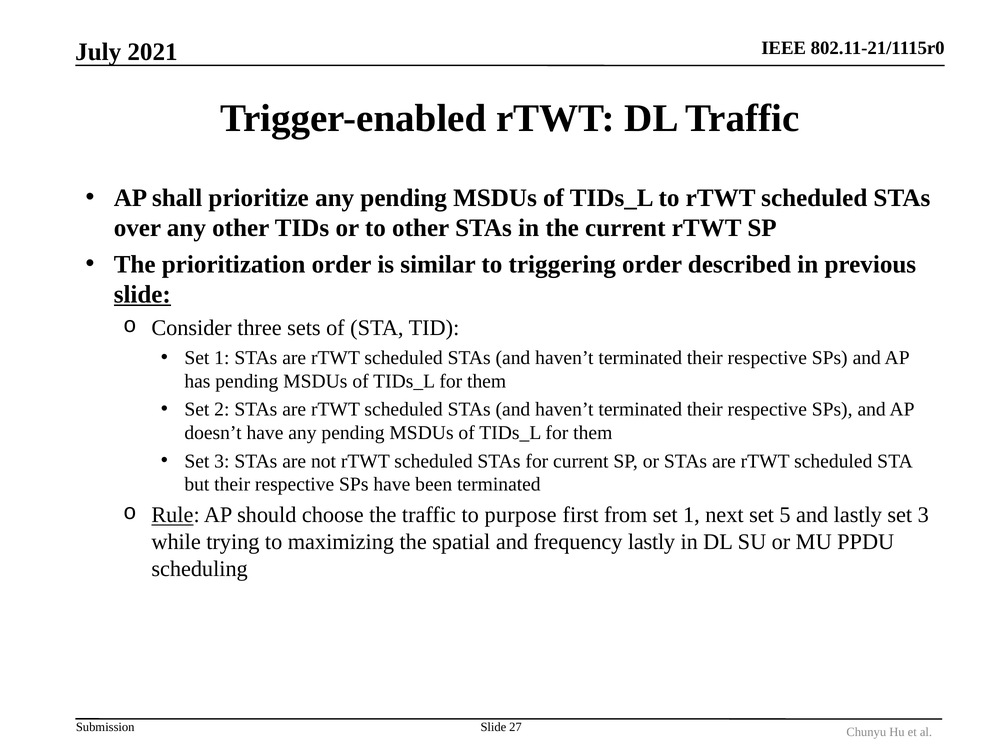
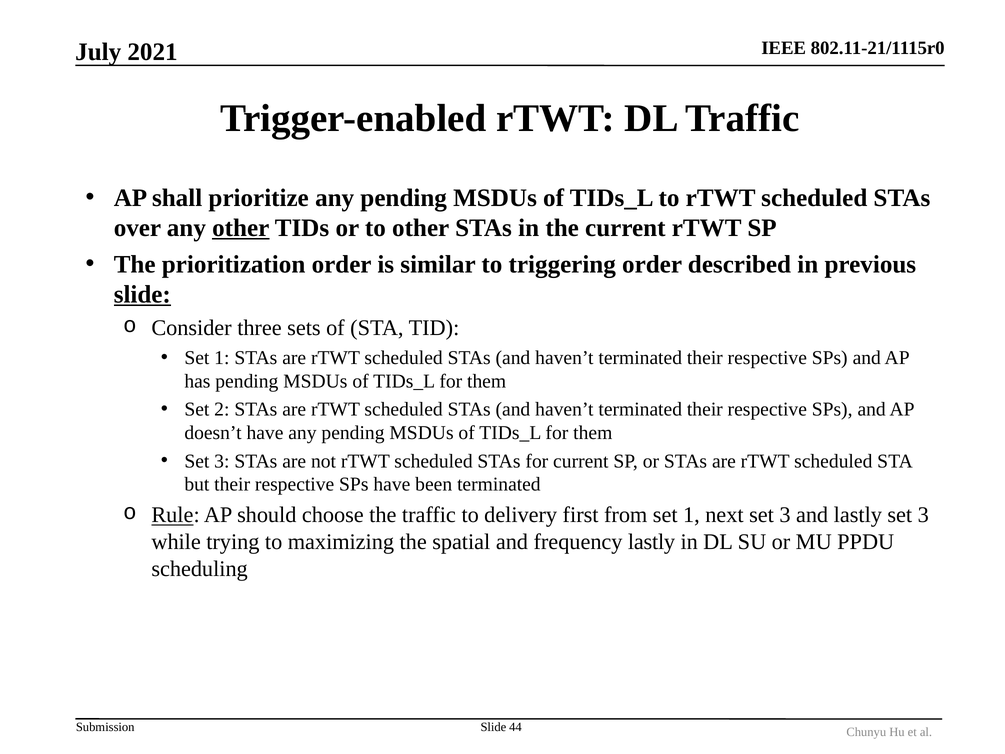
other at (241, 228) underline: none -> present
purpose: purpose -> delivery
next set 5: 5 -> 3
27: 27 -> 44
